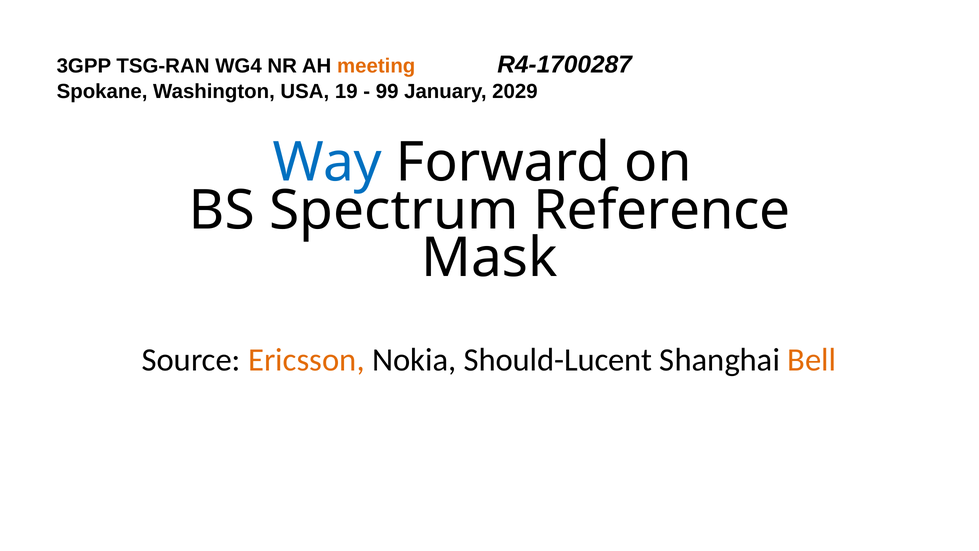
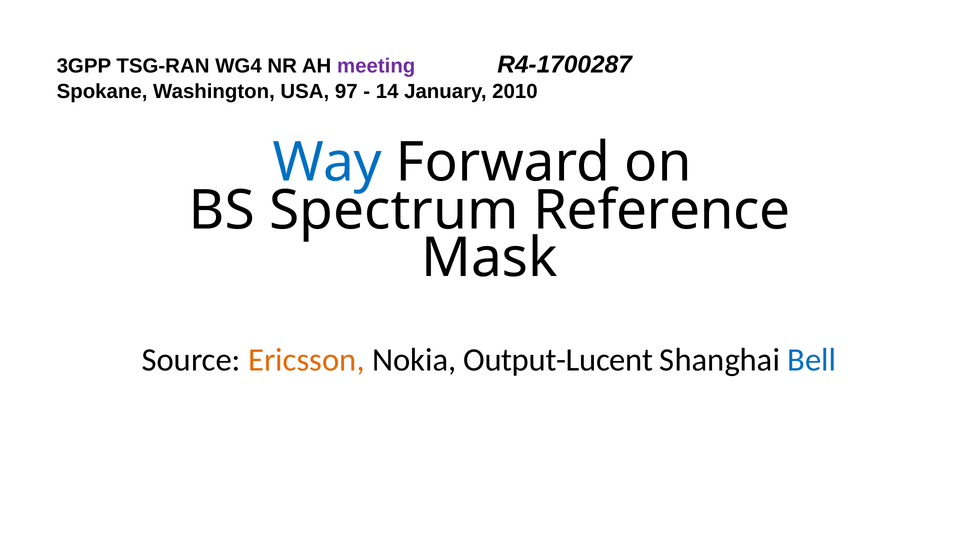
meeting colour: orange -> purple
19: 19 -> 97
99: 99 -> 14
2029: 2029 -> 2010
Should-Lucent: Should-Lucent -> Output-Lucent
Bell colour: orange -> blue
